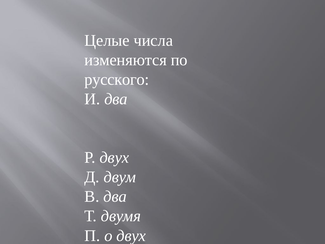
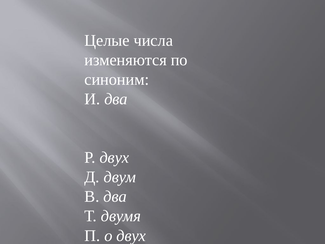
русского: русского -> синоним
